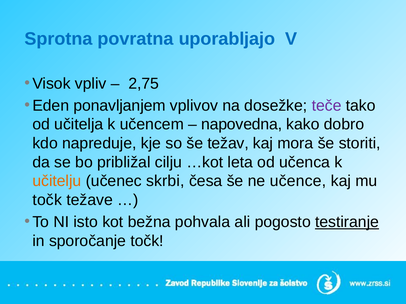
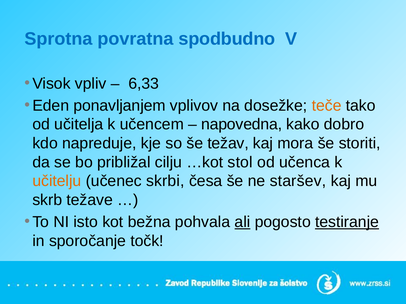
uporabljajo: uporabljajo -> spodbudno
2,75: 2,75 -> 6,33
teče colour: purple -> orange
leta: leta -> stol
učence: učence -> staršev
točk at (47, 200): točk -> skrb
ali underline: none -> present
